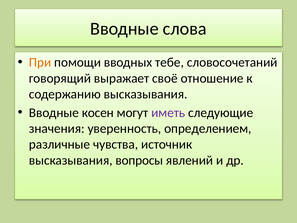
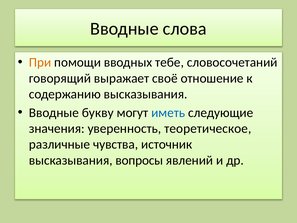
косен: косен -> букву
иметь colour: purple -> blue
определением: определением -> теоретическое
